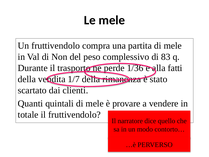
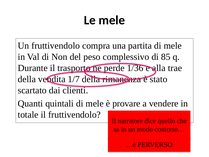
83: 83 -> 85
fatti: fatti -> trae
